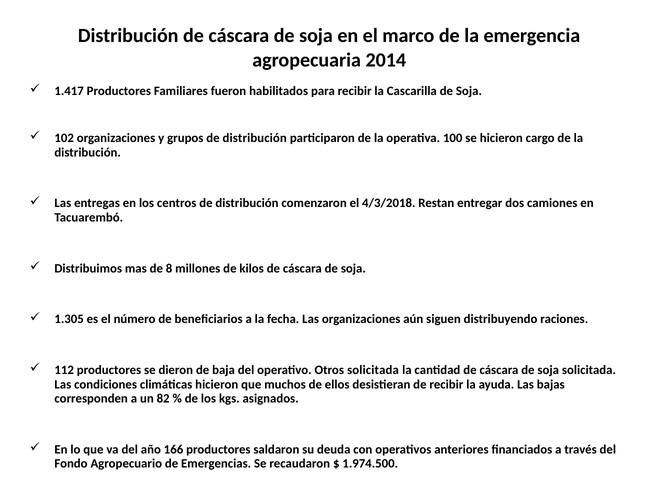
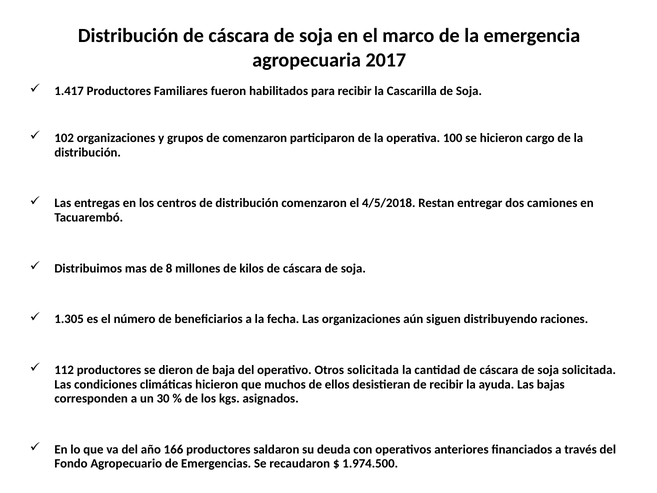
2014: 2014 -> 2017
grupos de distribución: distribución -> comenzaron
4/3/2018: 4/3/2018 -> 4/5/2018
82: 82 -> 30
